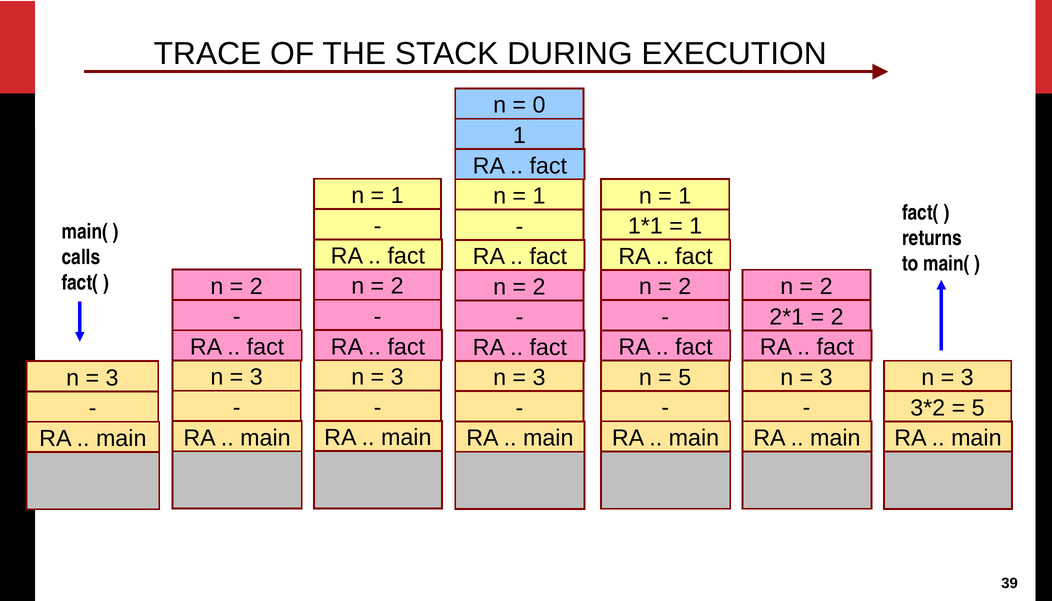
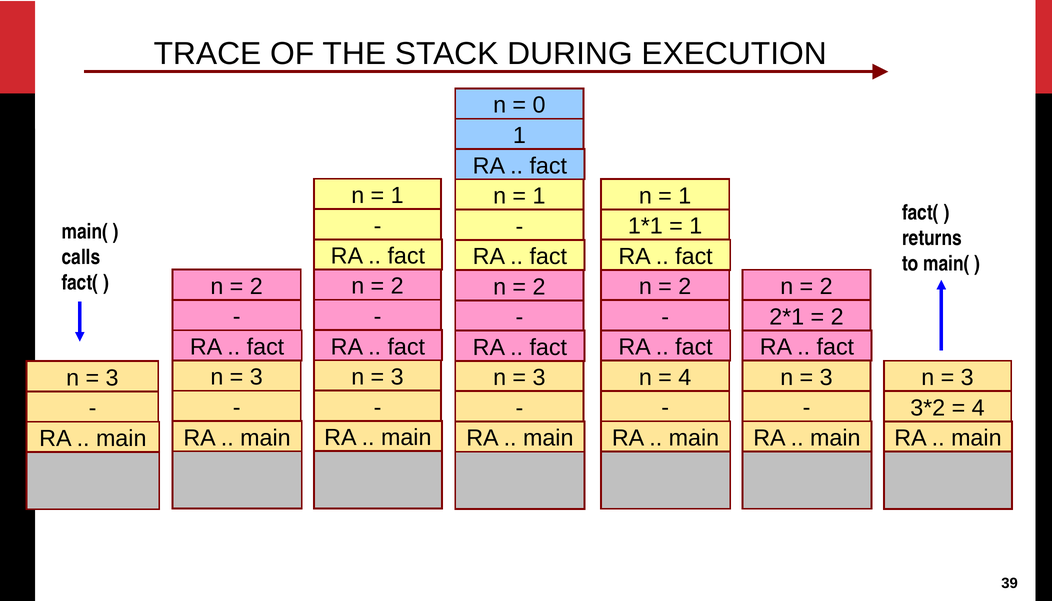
5 at (685, 378): 5 -> 4
5 at (978, 408): 5 -> 4
